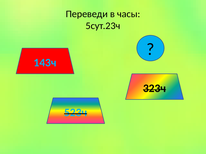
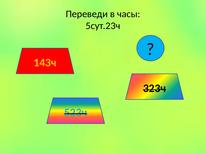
143ч colour: light blue -> yellow
